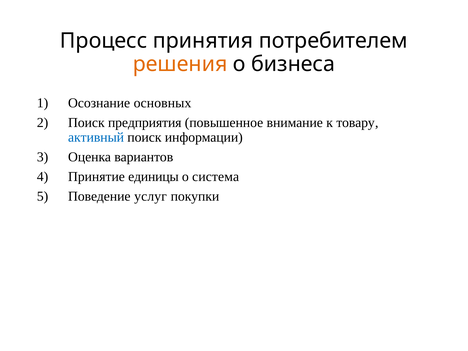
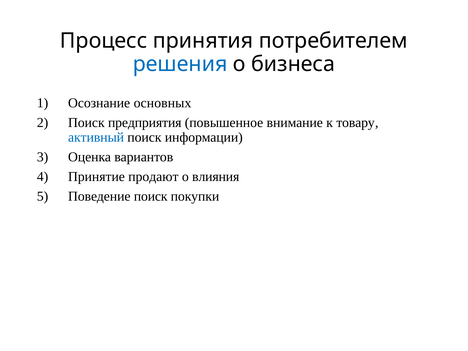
решения colour: orange -> blue
единицы: единицы -> продают
система: система -> влияния
Поведение услуг: услуг -> поиск
